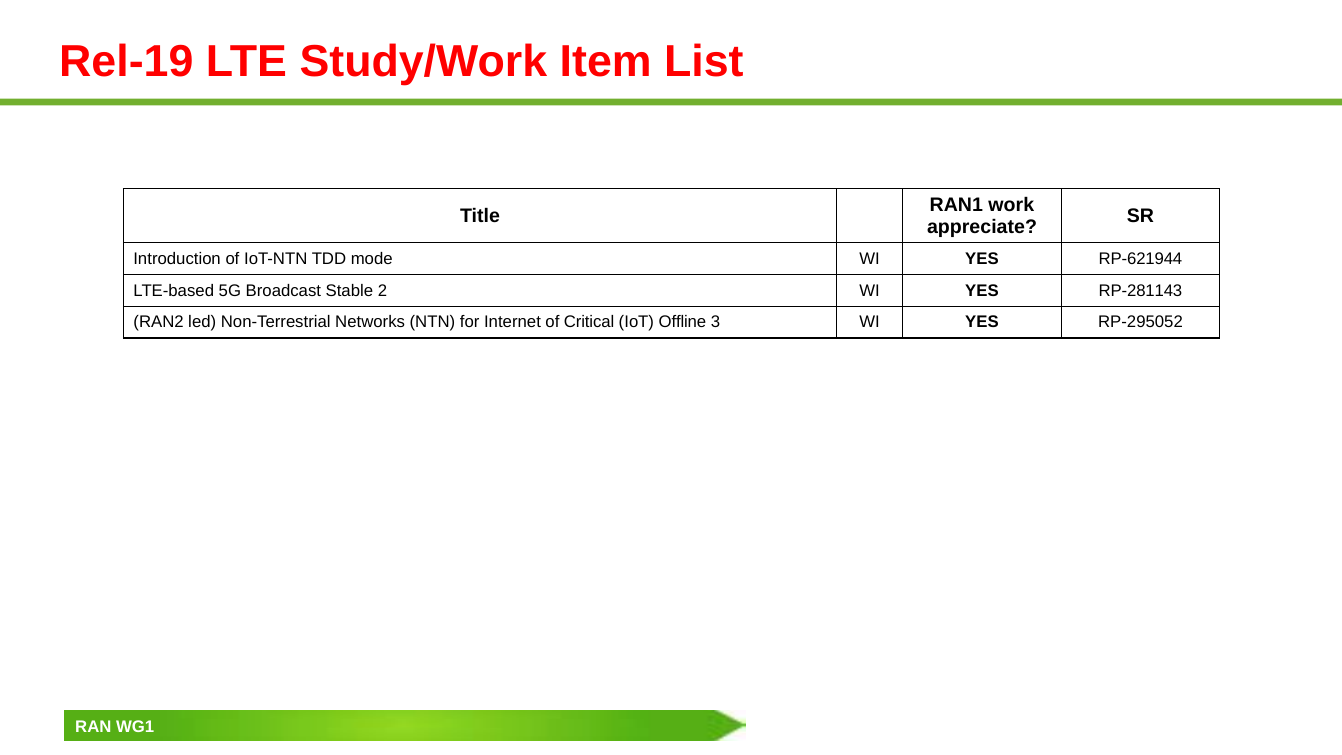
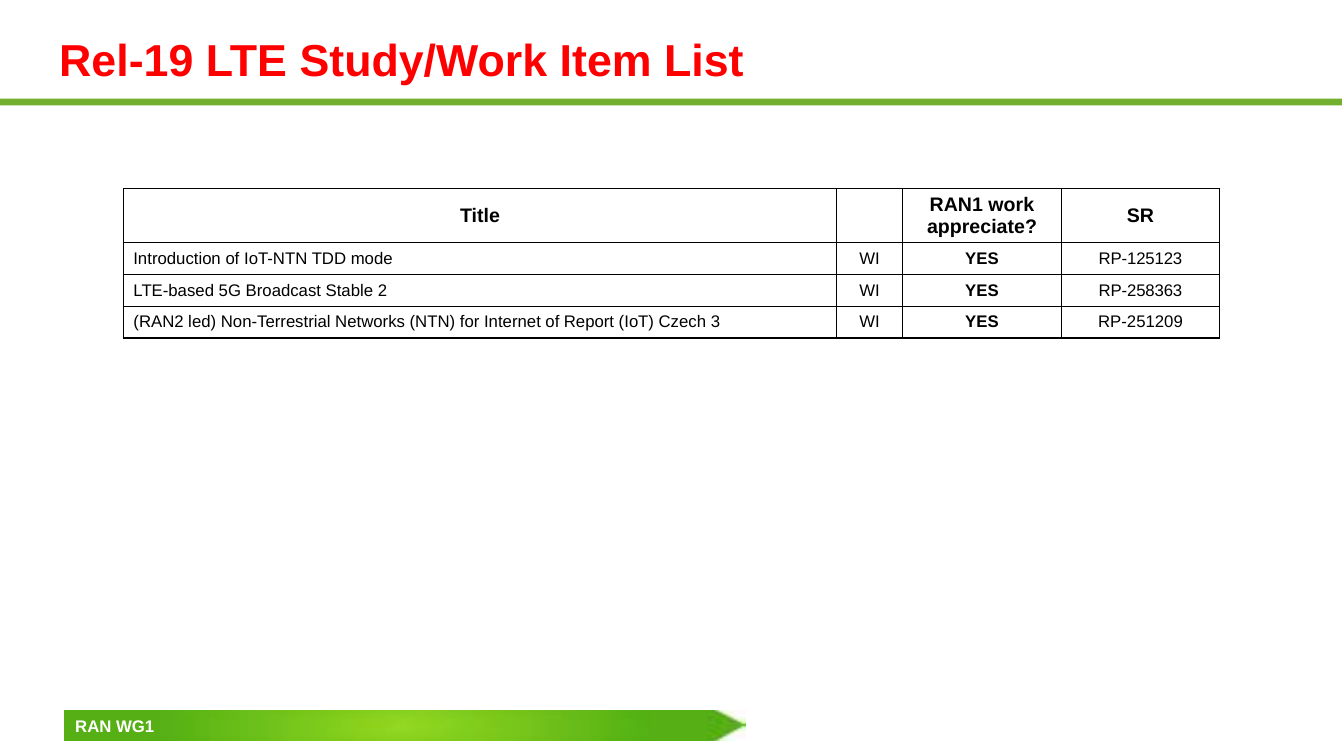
RP-621944: RP-621944 -> RP-125123
RP-281143: RP-281143 -> RP-258363
Critical: Critical -> Report
Offline: Offline -> Czech
RP-295052: RP-295052 -> RP-251209
